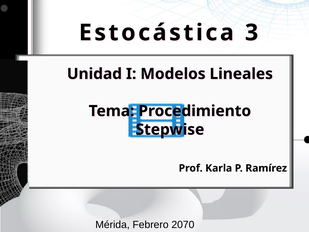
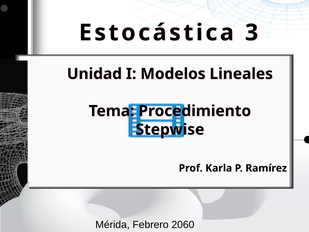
2070: 2070 -> 2060
